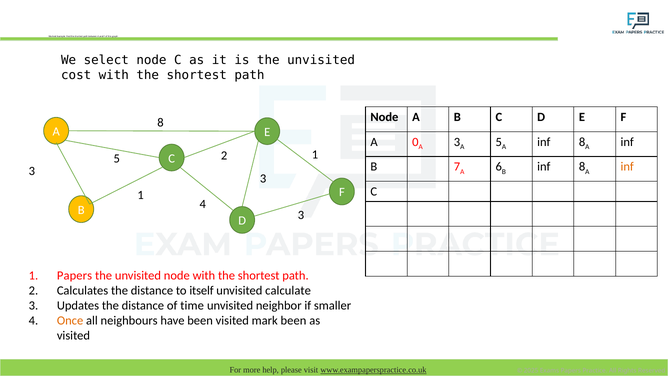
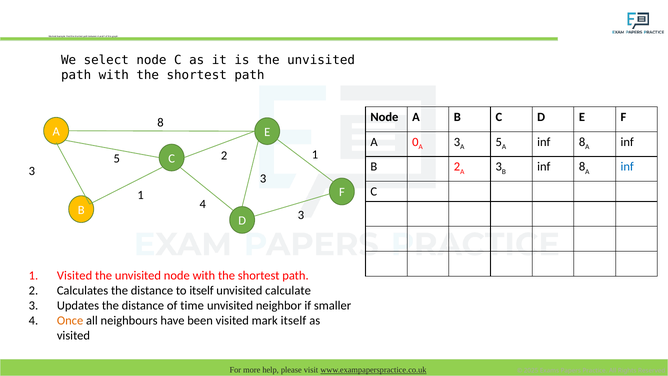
cost at (76, 75): cost -> path
B 7: 7 -> 2
6 at (499, 167): 6 -> 3
inf at (627, 167) colour: orange -> blue
1 Papers: Papers -> Visited
mark been: been -> itself
